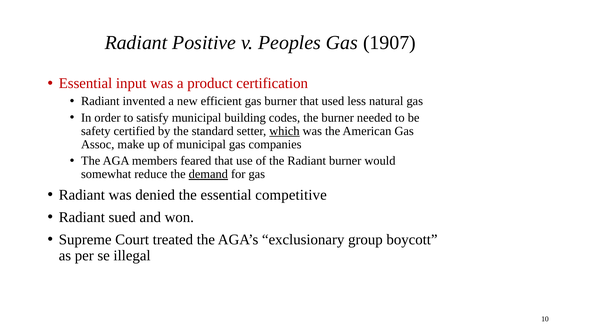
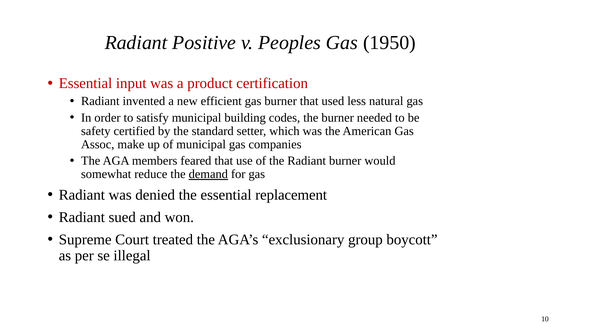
1907: 1907 -> 1950
which underline: present -> none
competitive: competitive -> replacement
